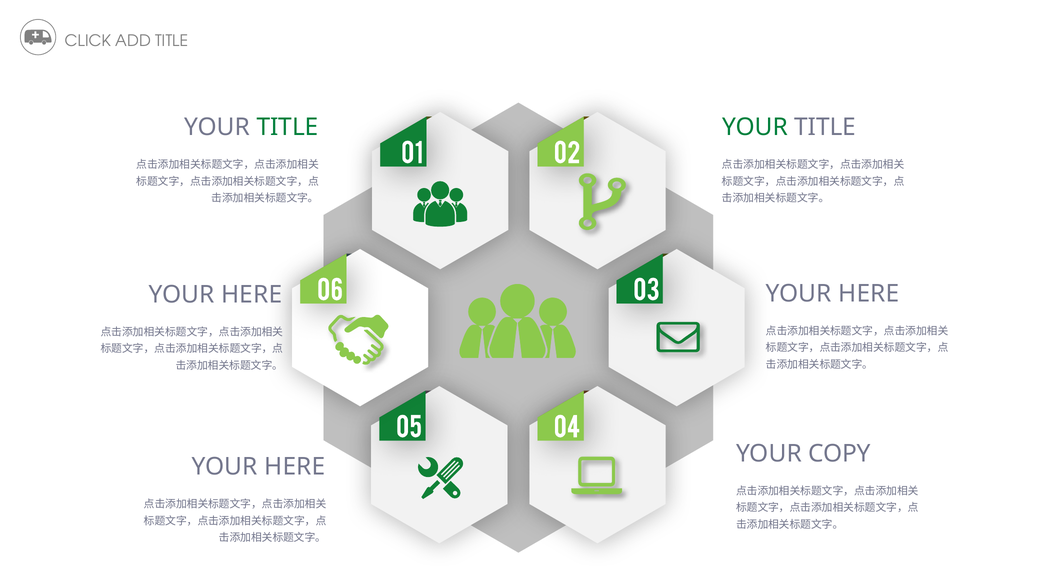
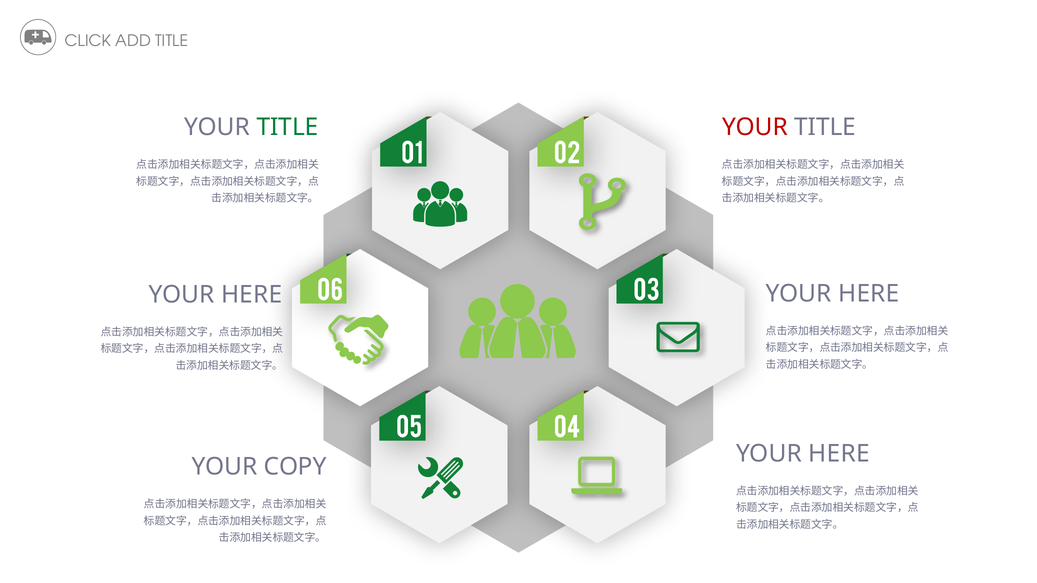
YOUR at (755, 127) colour: green -> red
COPY at (839, 454): COPY -> HERE
HERE at (295, 467): HERE -> COPY
